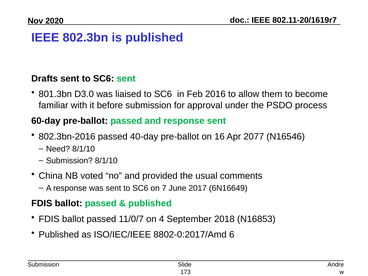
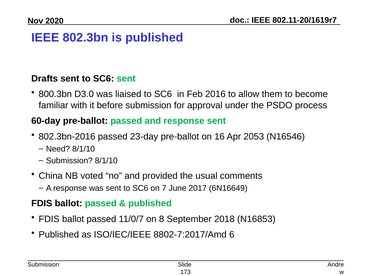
801.3bn: 801.3bn -> 800.3bn
40-day: 40-day -> 23-day
2077: 2077 -> 2053
4: 4 -> 8
8802-0:2017/Amd: 8802-0:2017/Amd -> 8802-7:2017/Amd
